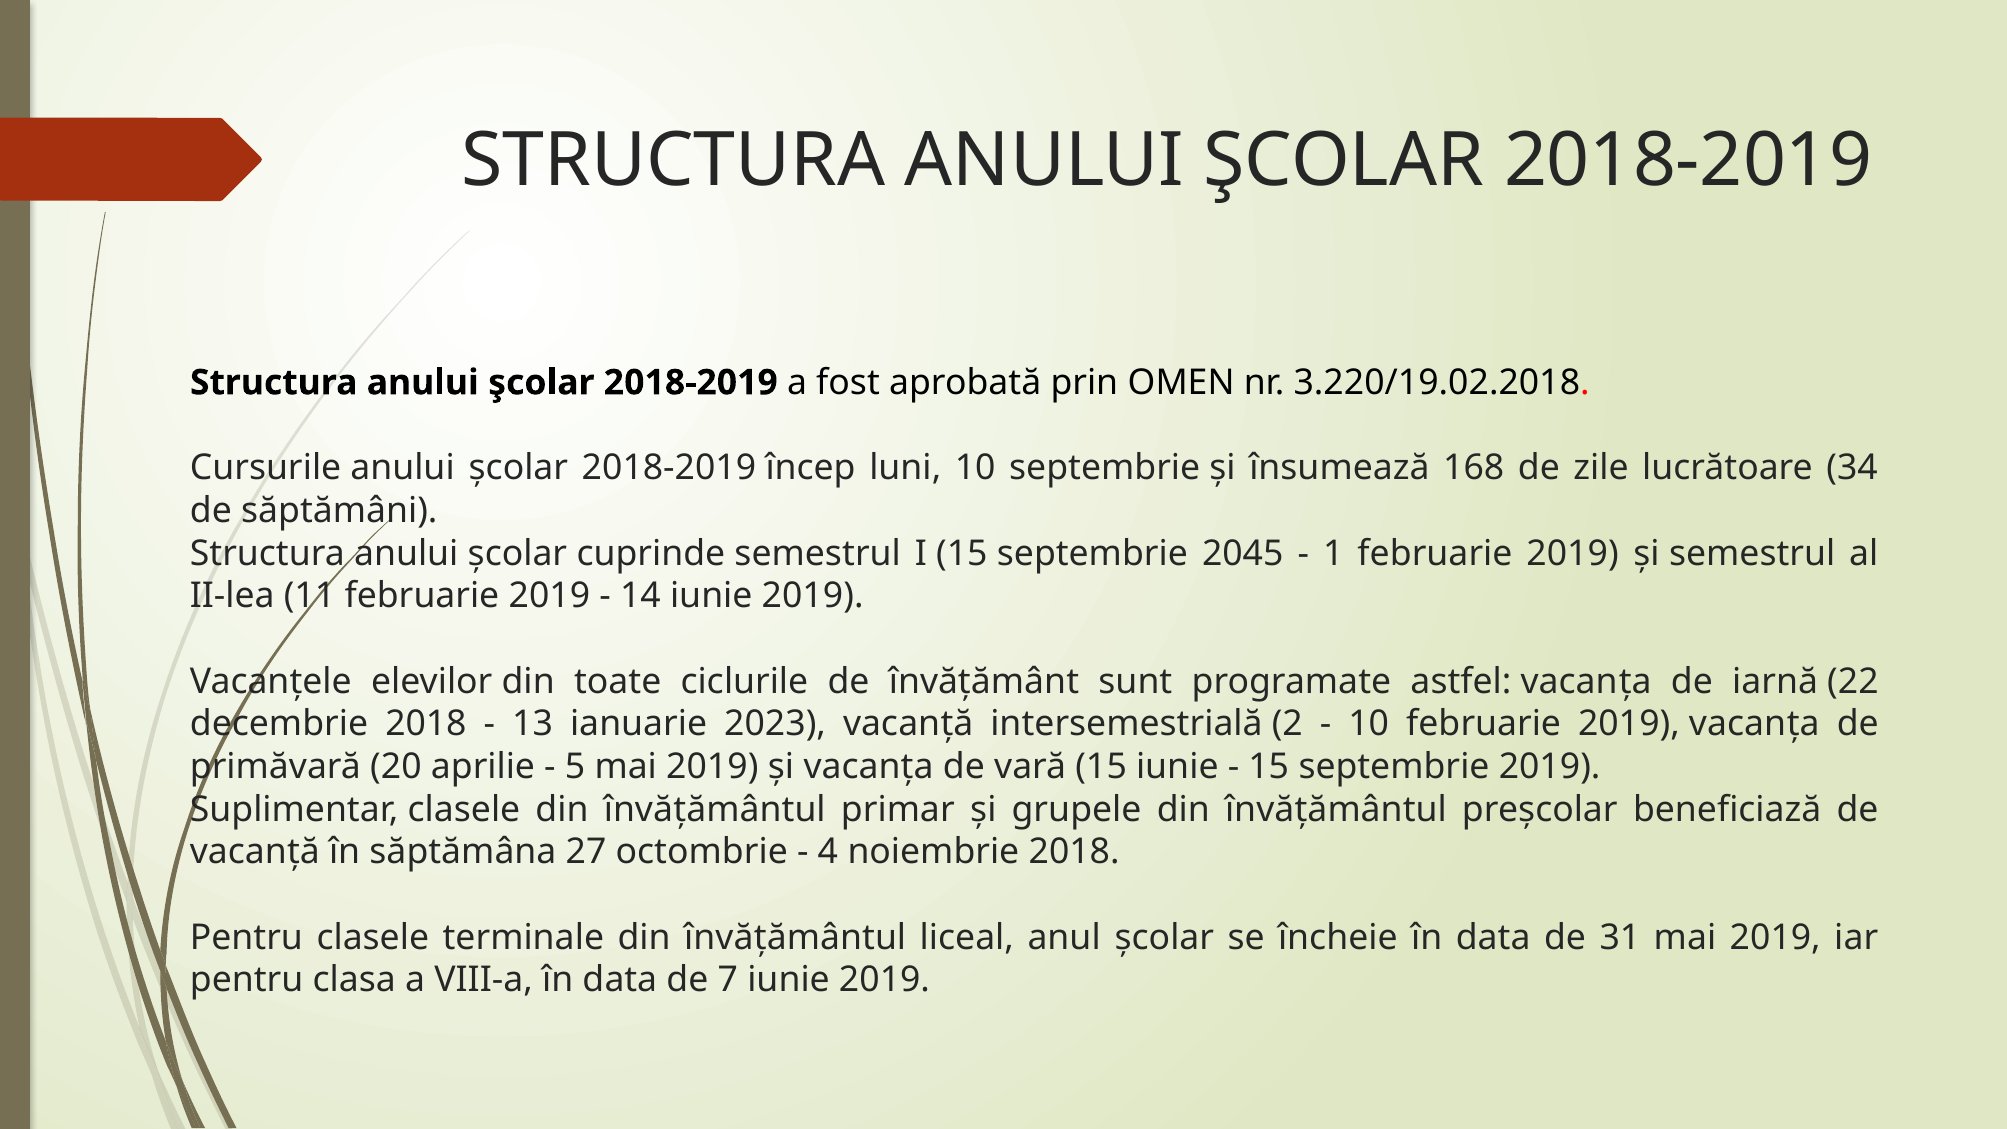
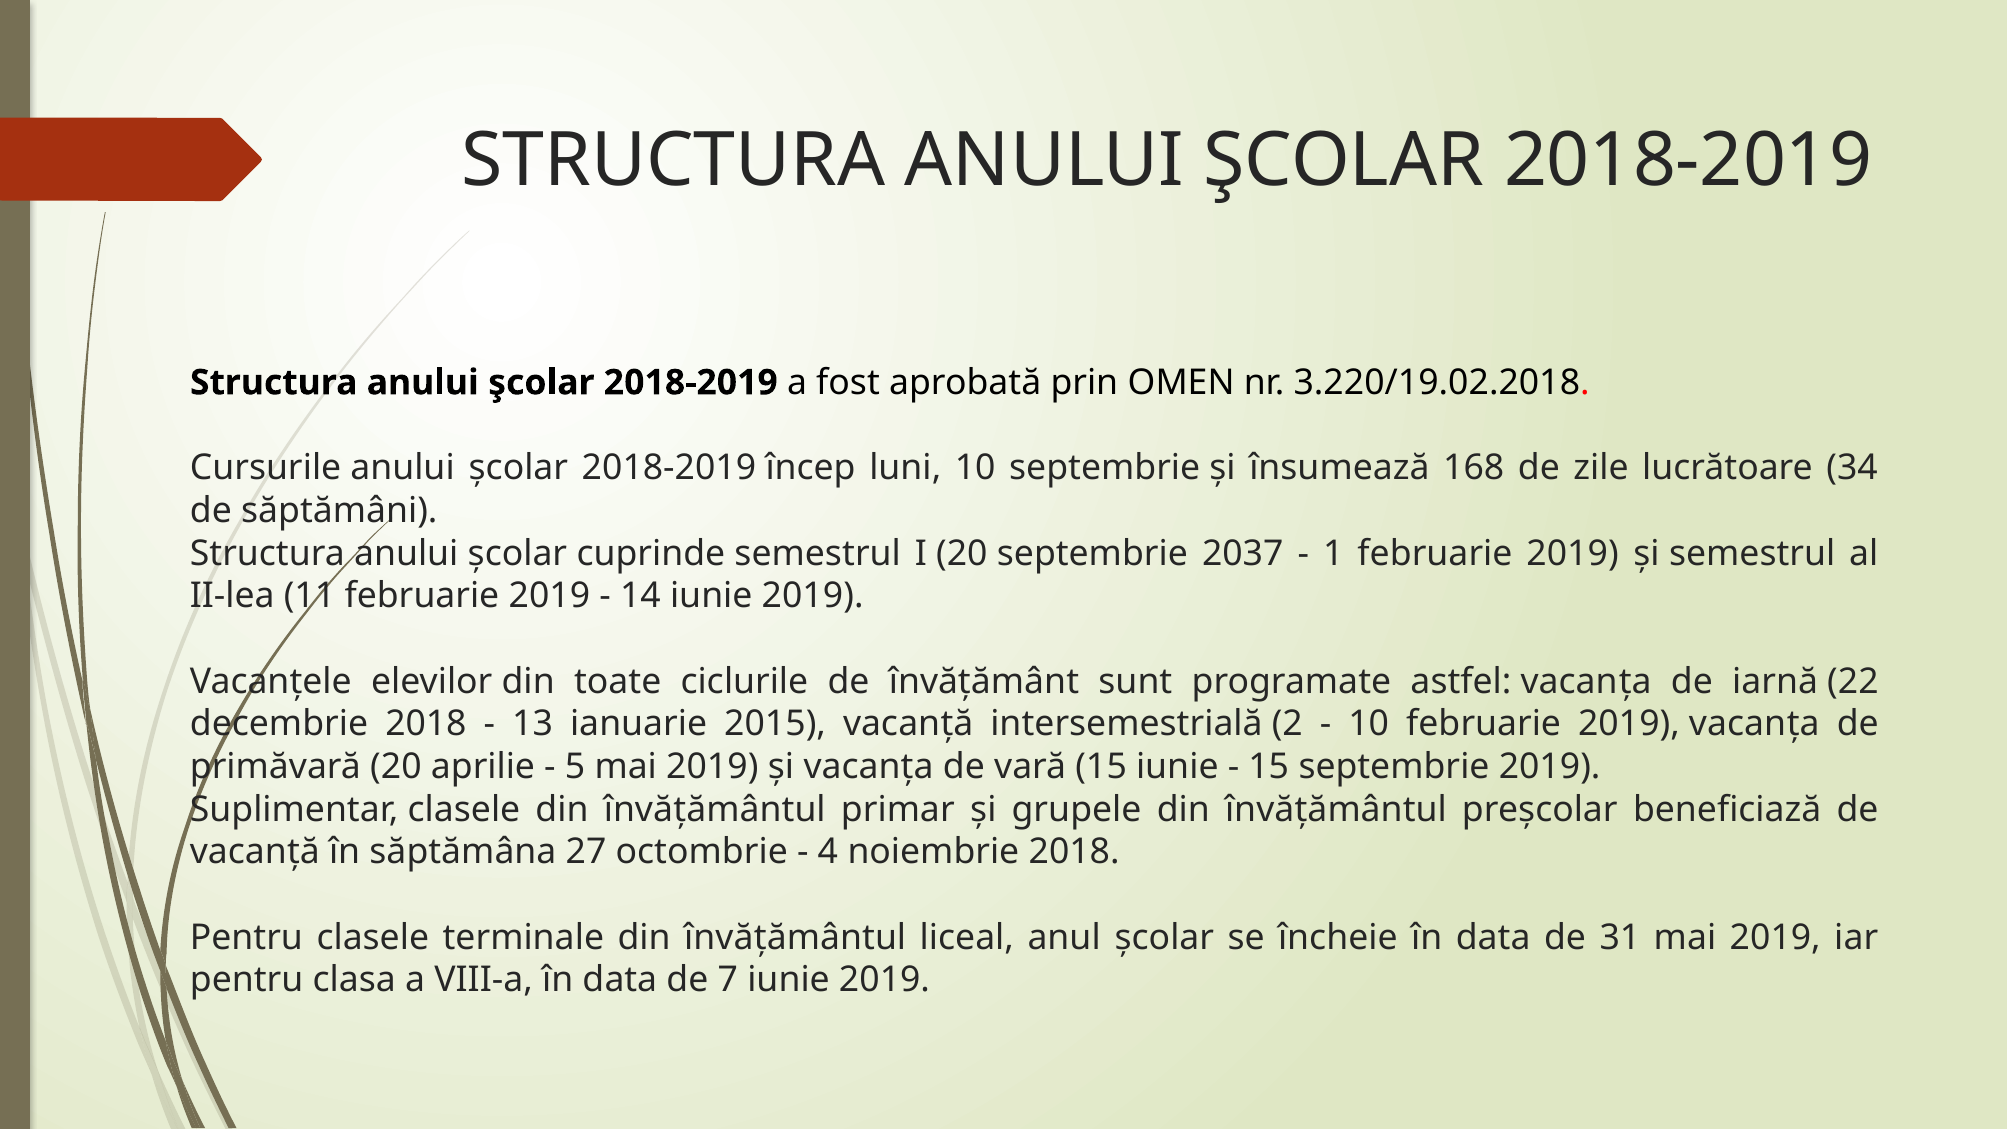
I 15: 15 -> 20
2045: 2045 -> 2037
2023: 2023 -> 2015
